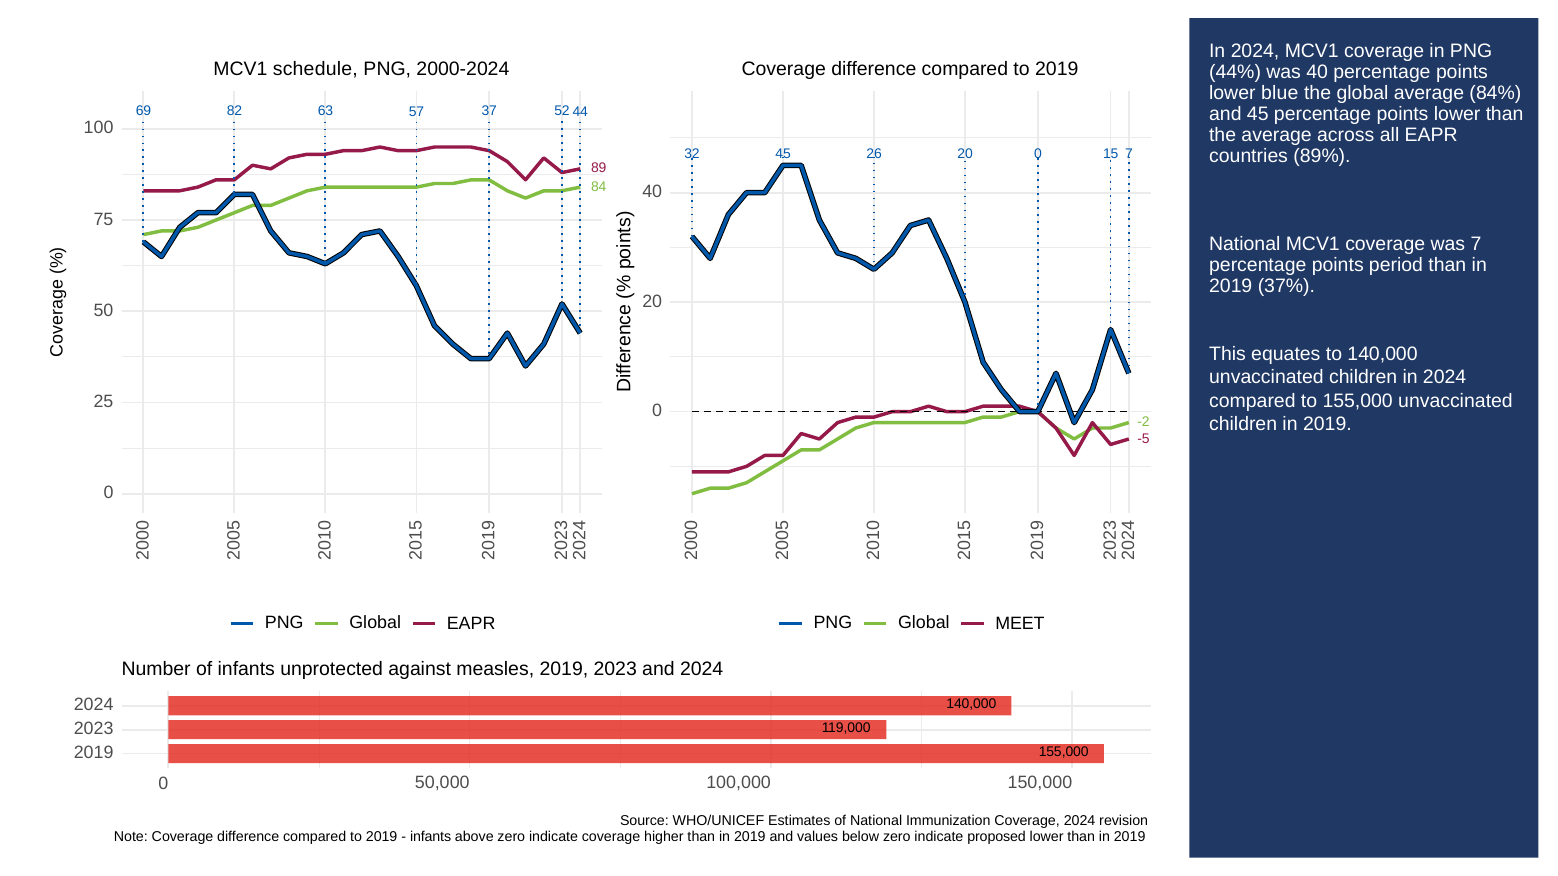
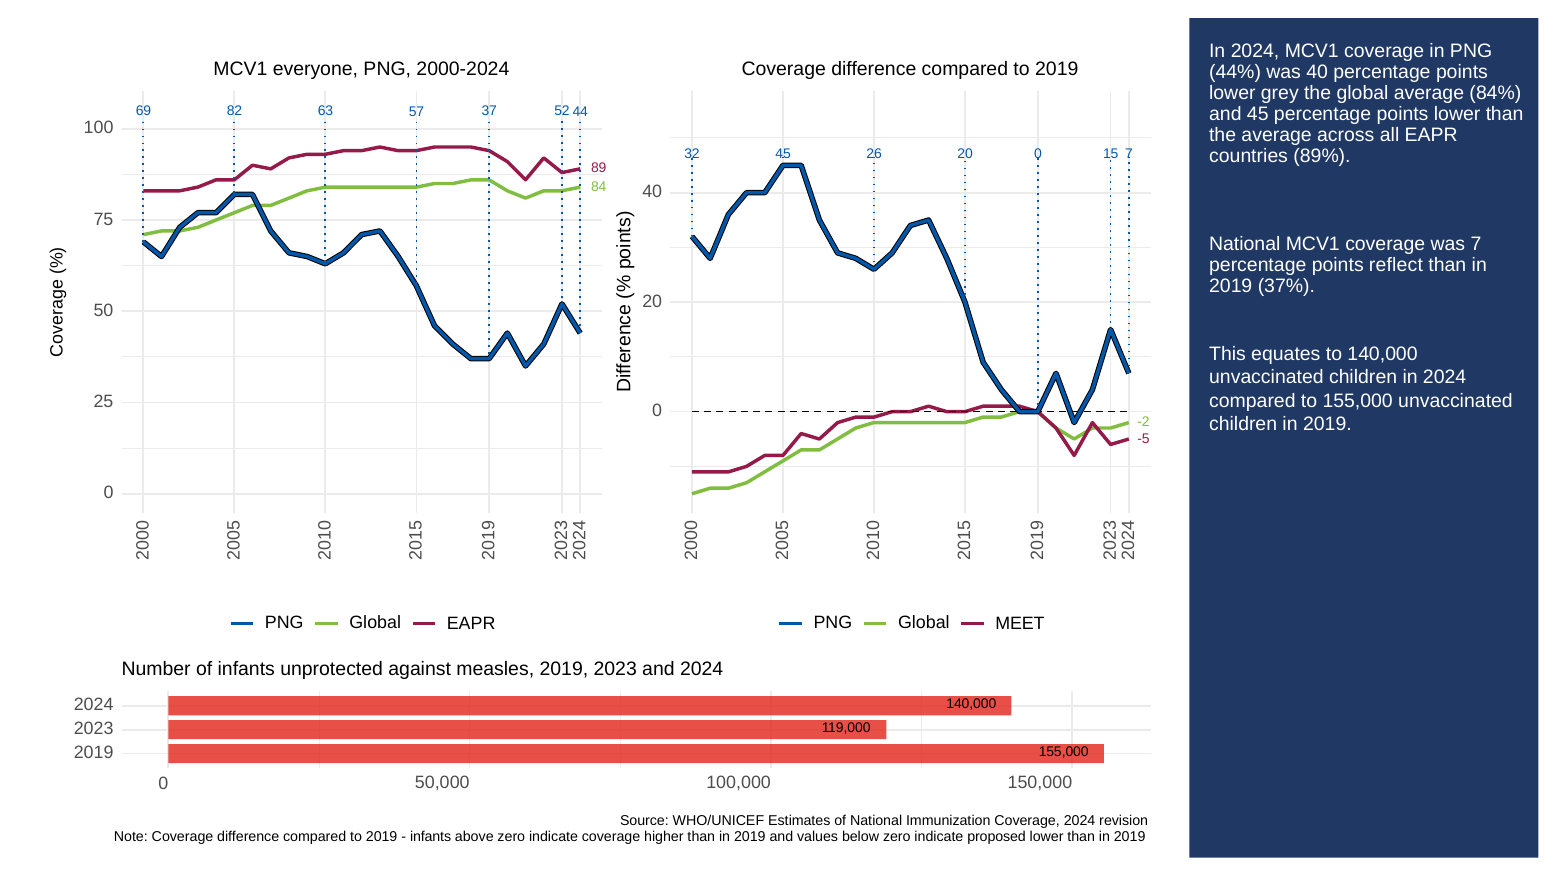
schedule: schedule -> everyone
blue: blue -> grey
period: period -> reflect
